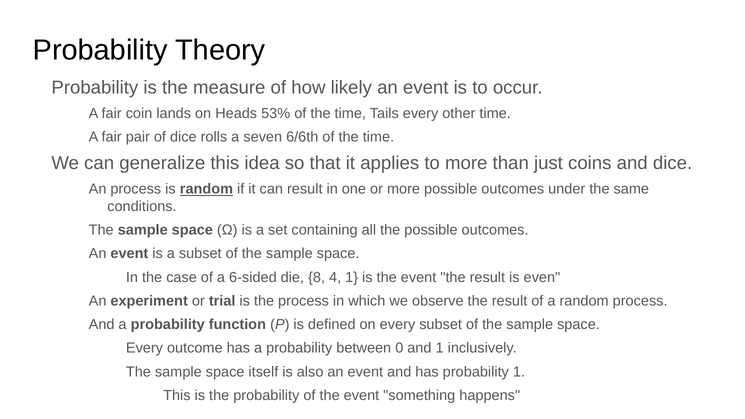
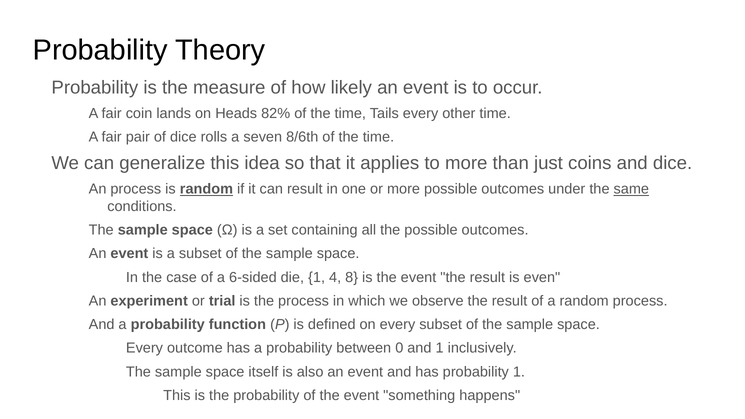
53%: 53% -> 82%
6/6th: 6/6th -> 8/6th
same underline: none -> present
die 8: 8 -> 1
4 1: 1 -> 8
